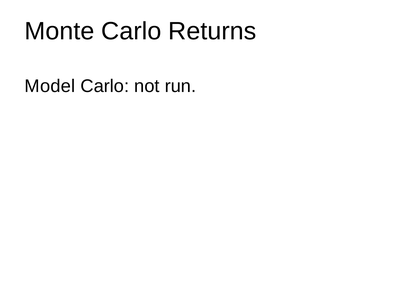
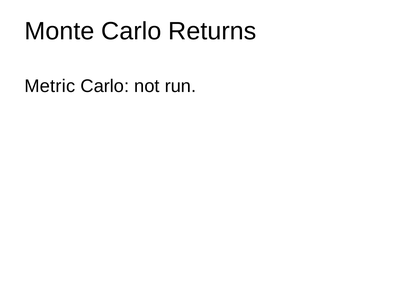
Model: Model -> Metric
